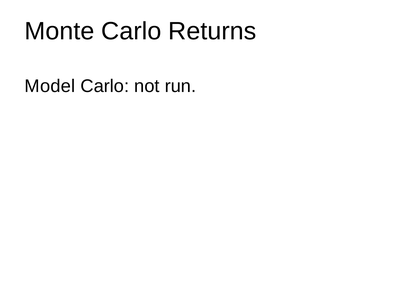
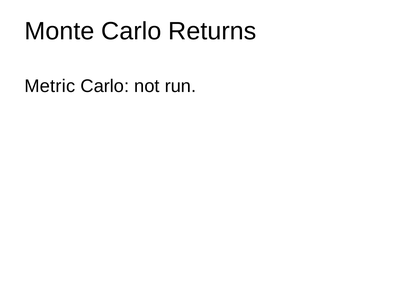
Model: Model -> Metric
